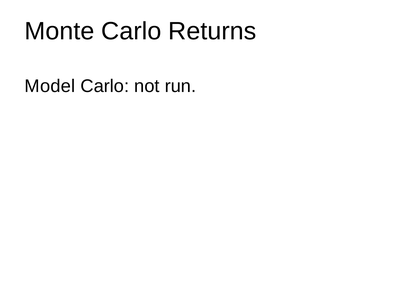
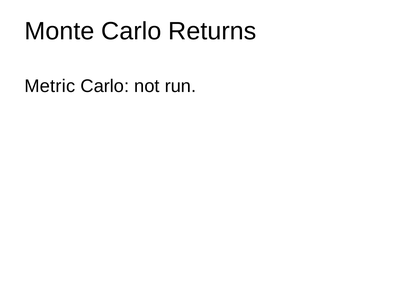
Model: Model -> Metric
